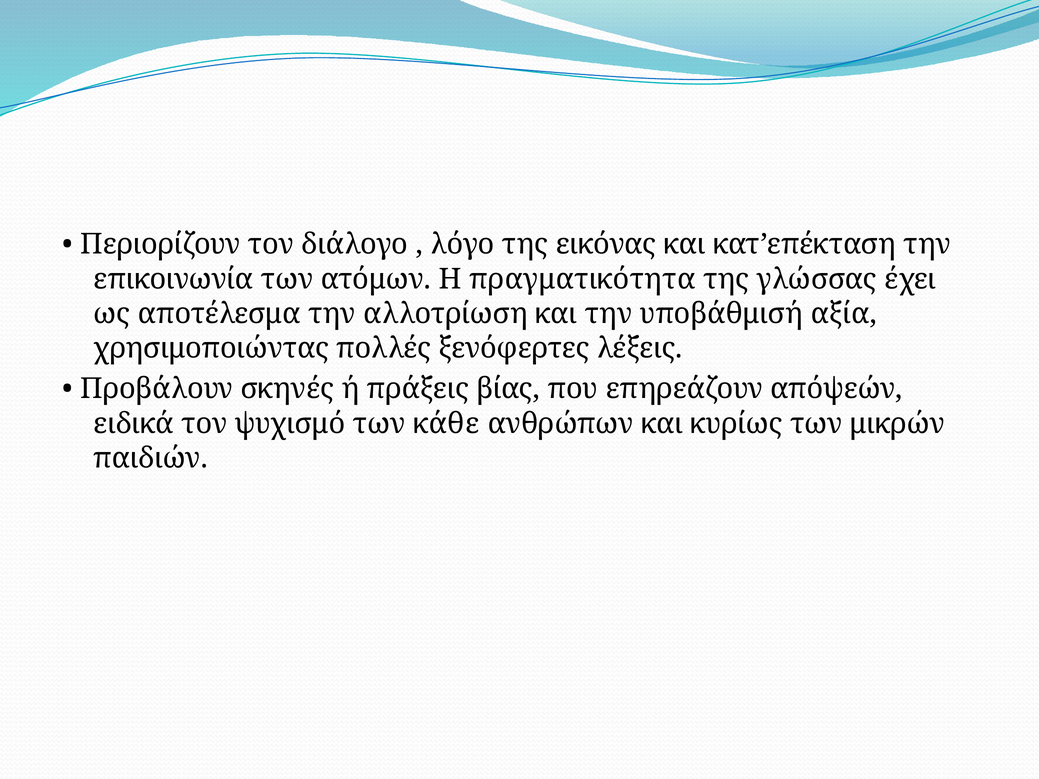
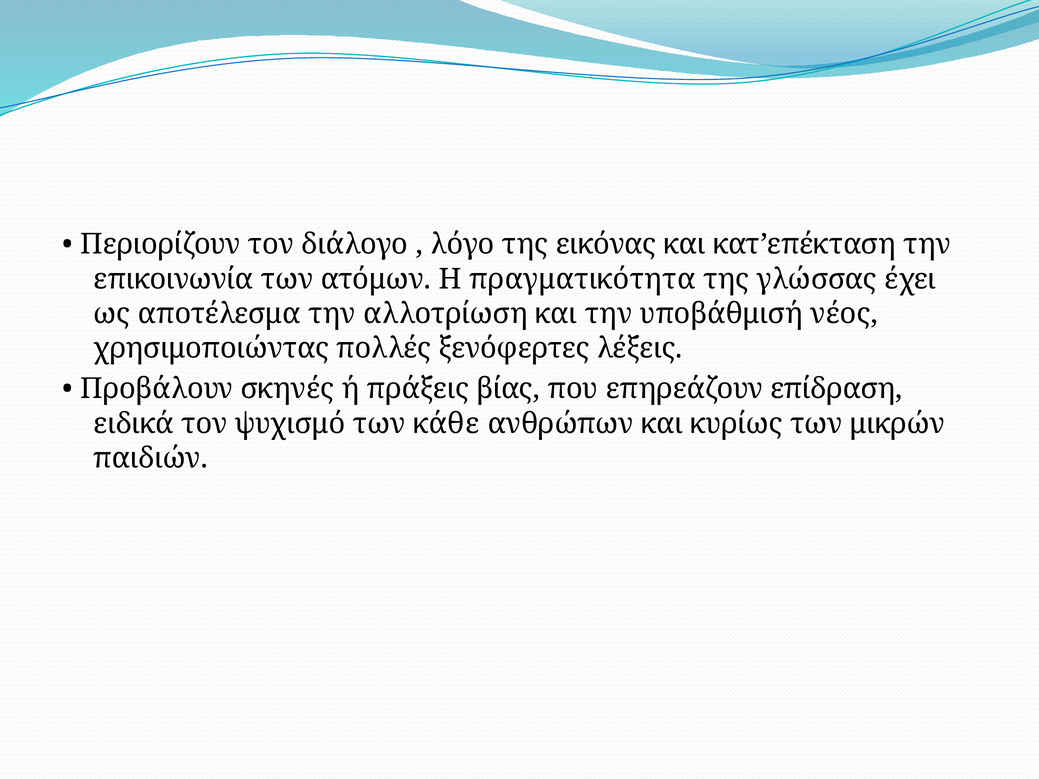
αξία: αξία -> νέος
απόψεών: απόψεών -> επίδραση
